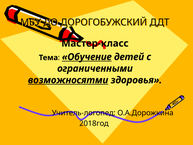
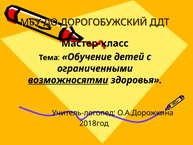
Обучение underline: present -> none
